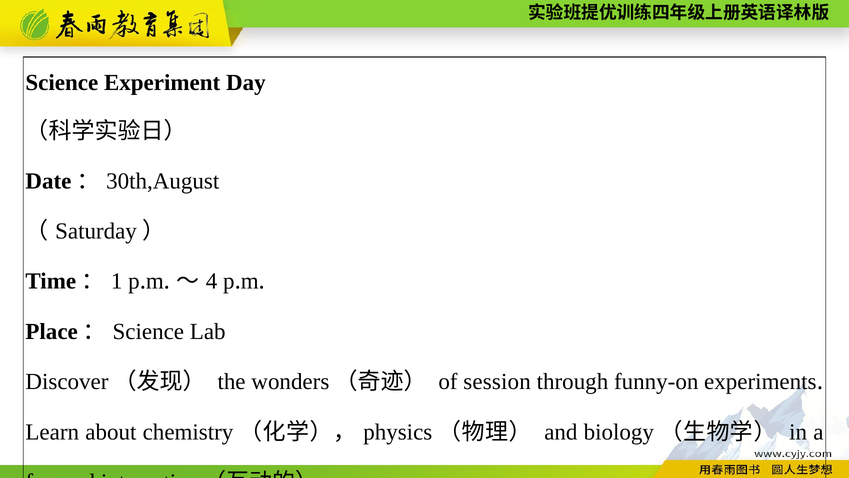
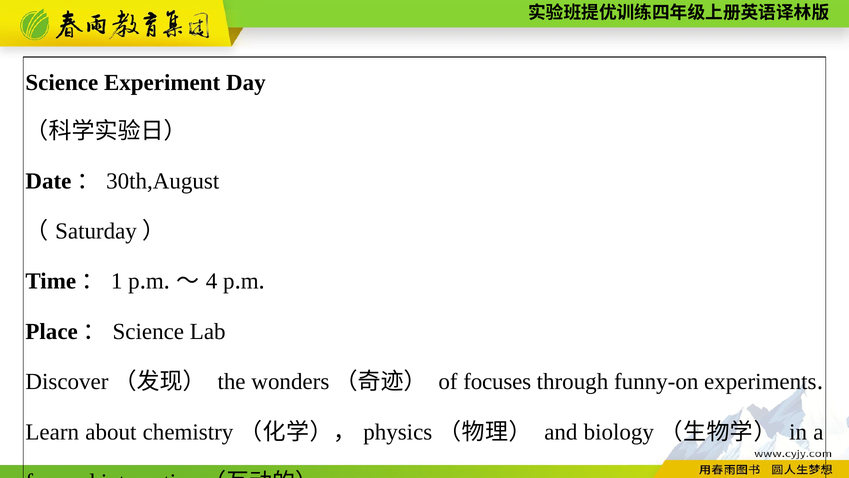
session: session -> focuses
